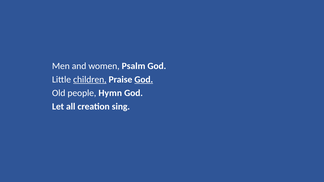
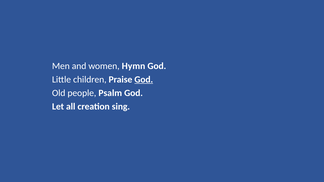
Psalm: Psalm -> Hymn
children underline: present -> none
Hymn: Hymn -> Psalm
